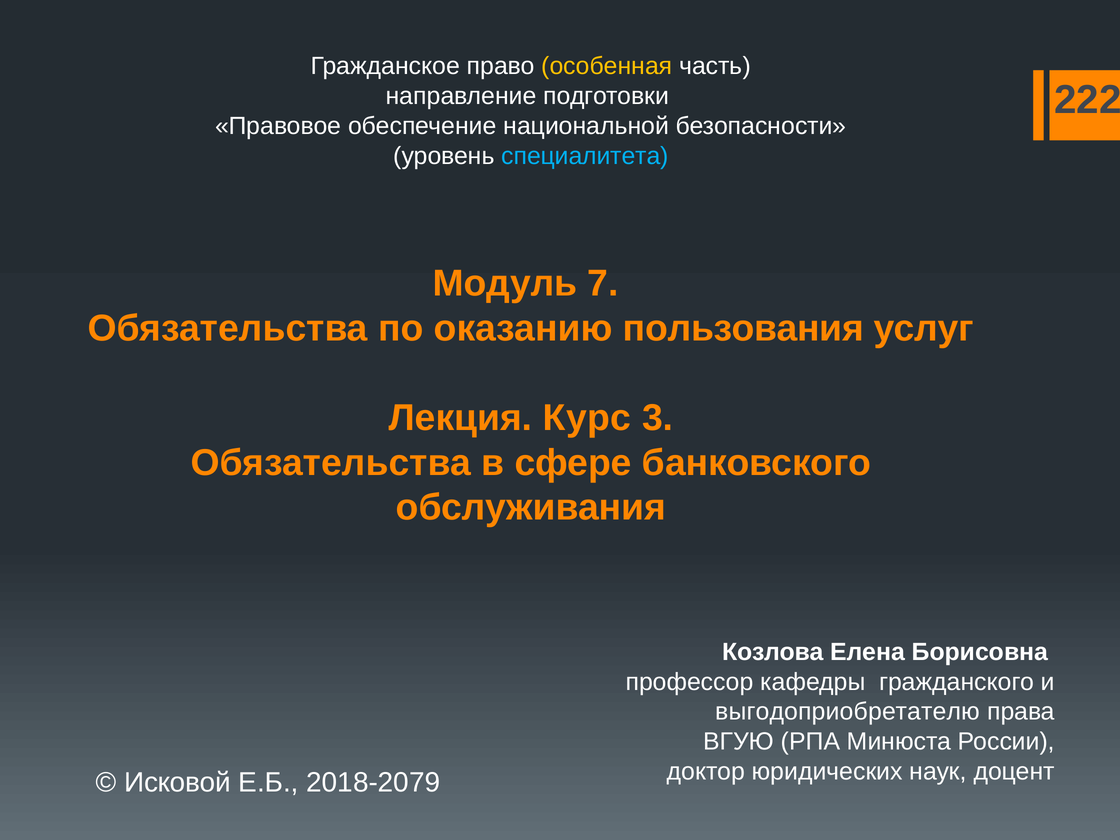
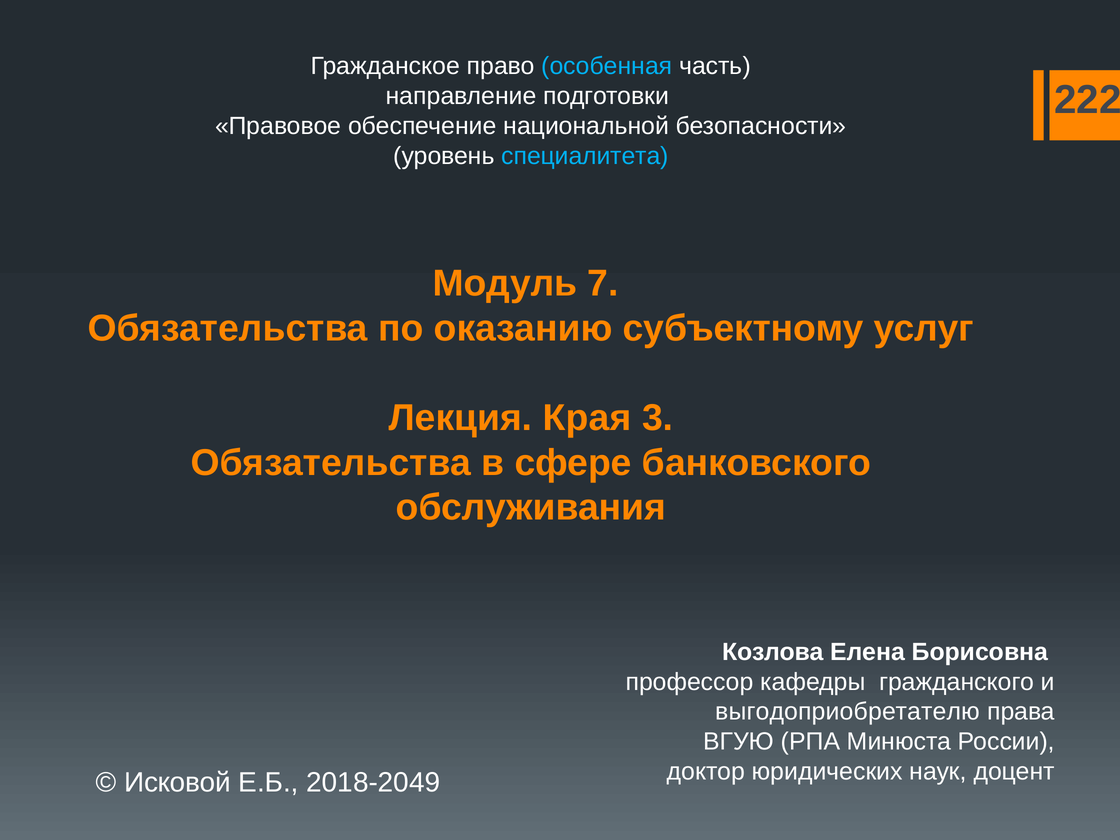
особенная colour: yellow -> light blue
пользования: пользования -> субъектному
Курс: Курс -> Края
2018-2079: 2018-2079 -> 2018-2049
